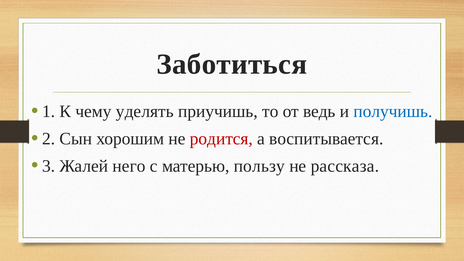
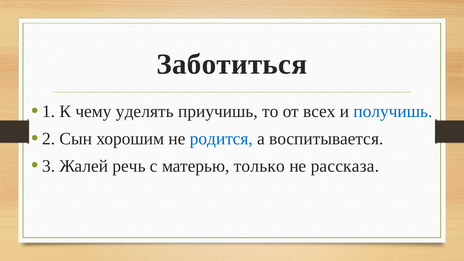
ведь: ведь -> всех
родится colour: red -> blue
него: него -> речь
пользу: пользу -> только
